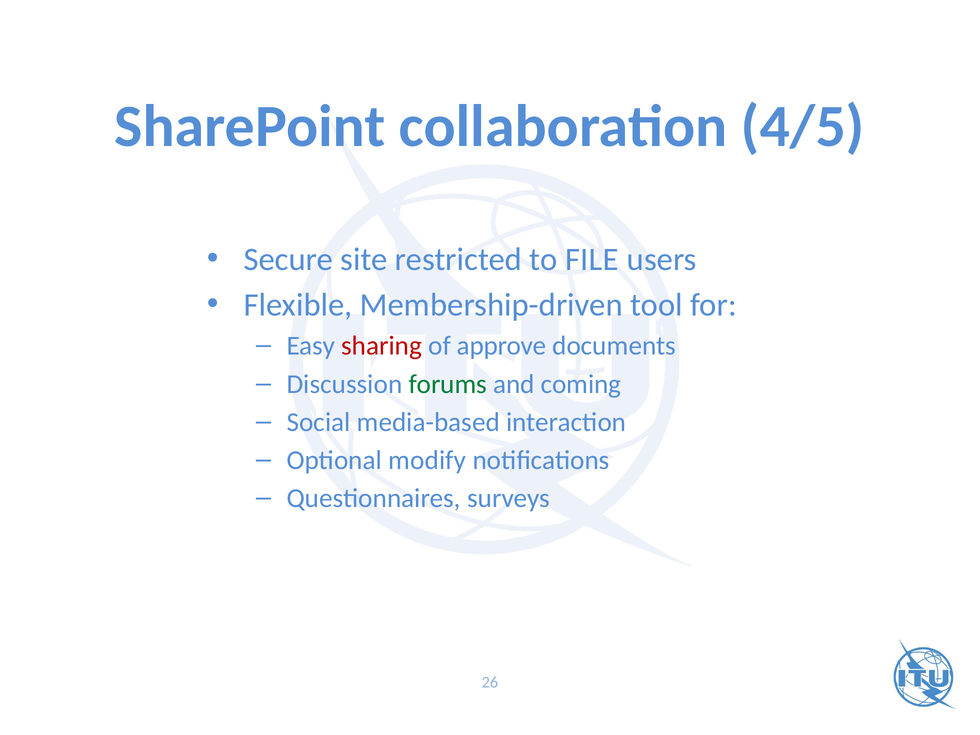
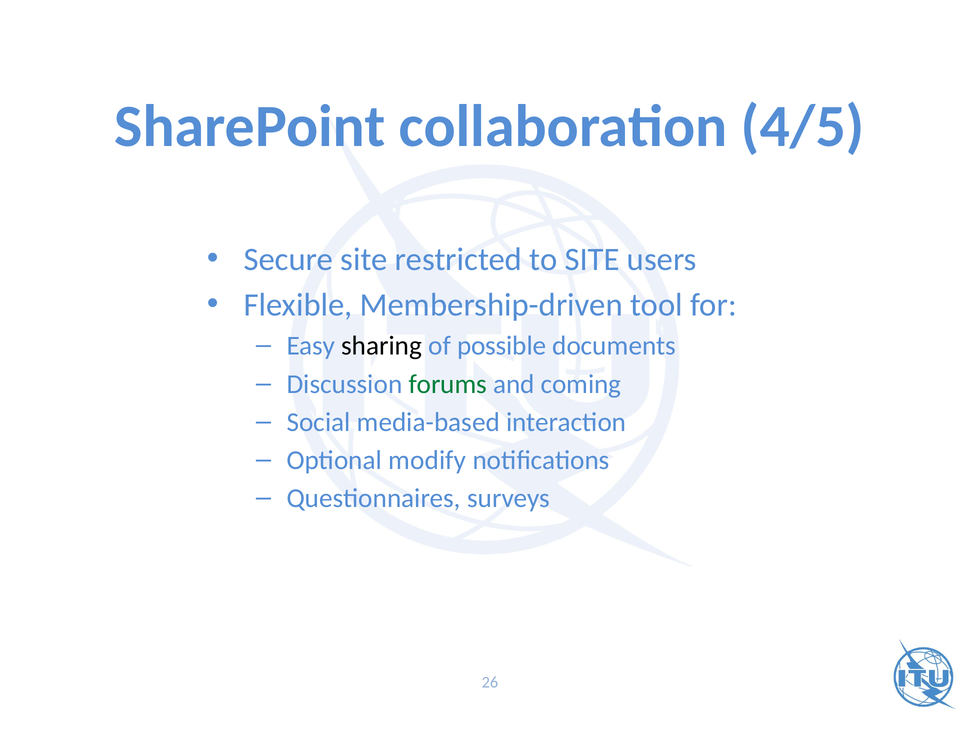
to FILE: FILE -> SITE
sharing colour: red -> black
approve: approve -> possible
